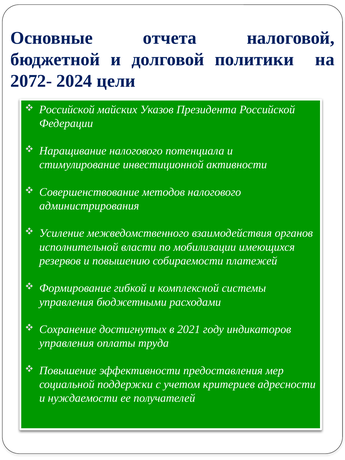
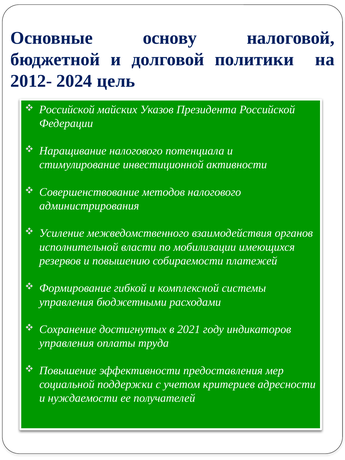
отчета: отчета -> основу
2072-: 2072- -> 2012-
цели: цели -> цель
